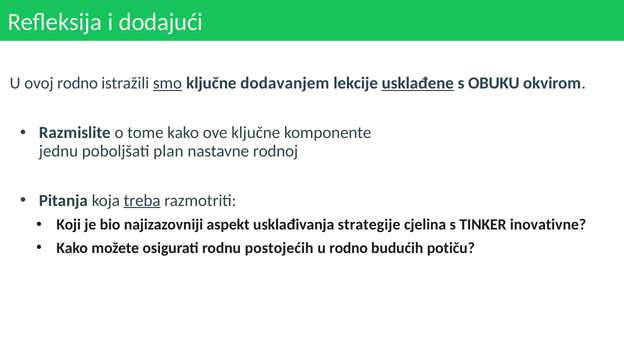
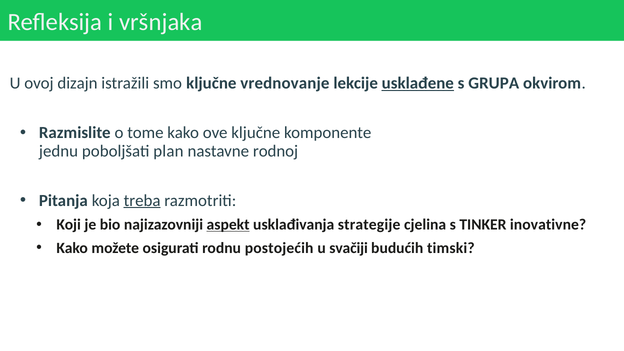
dodajući: dodajući -> vršnjaka
ovoj rodno: rodno -> dizajn
smo underline: present -> none
dodavanjem: dodavanjem -> vrednovanje
OBUKU: OBUKU -> GRUPA
aspekt underline: none -> present
u rodno: rodno -> svačiji
potiču: potiču -> timski
